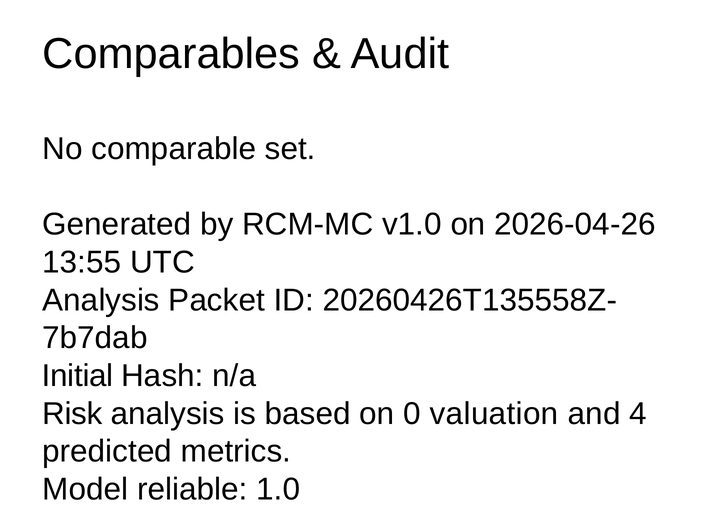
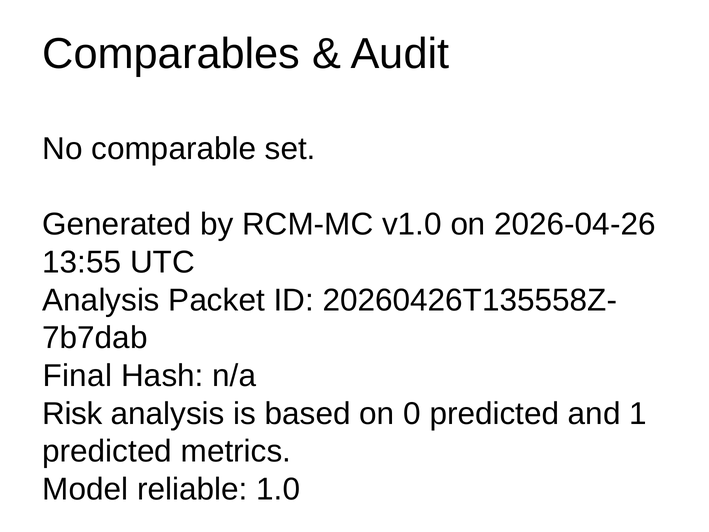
Initial: Initial -> Final
0 valuation: valuation -> predicted
4: 4 -> 1
